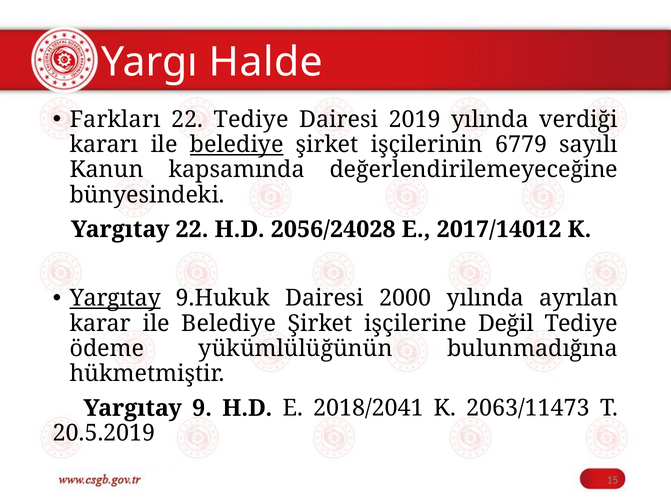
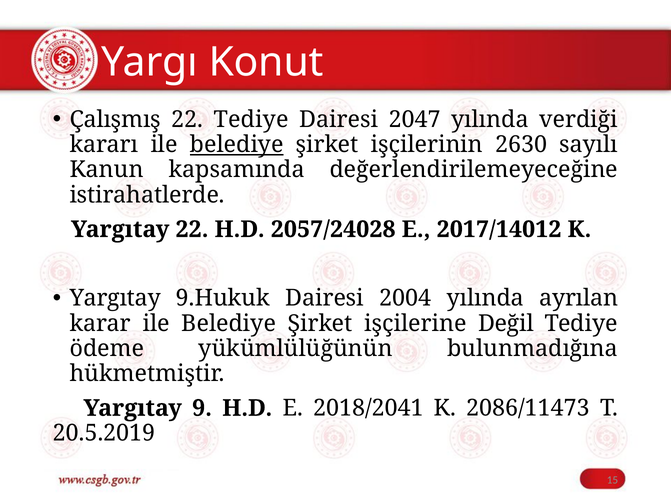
Halde: Halde -> Konut
Farkları: Farkları -> Çalışmış
2019: 2019 -> 2047
6779: 6779 -> 2630
bünyesindeki: bünyesindeki -> istirahatlerde
2056/24028: 2056/24028 -> 2057/24028
Yargıtay at (115, 298) underline: present -> none
2000: 2000 -> 2004
2063/11473: 2063/11473 -> 2086/11473
